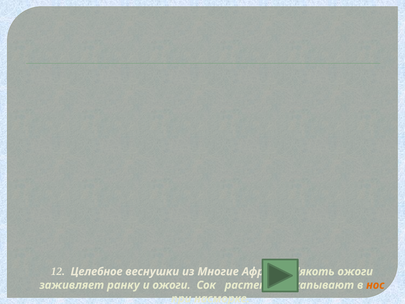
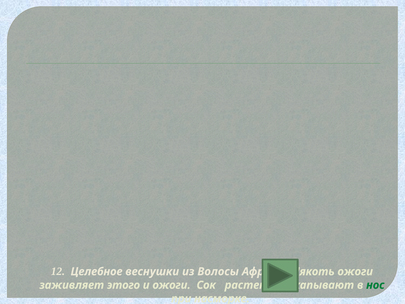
Многие: Многие -> Волосы
ранку: ранку -> этого
нос colour: orange -> green
